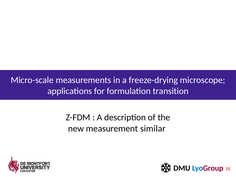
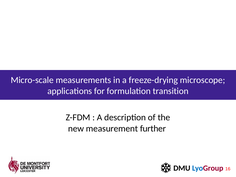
similar: similar -> further
